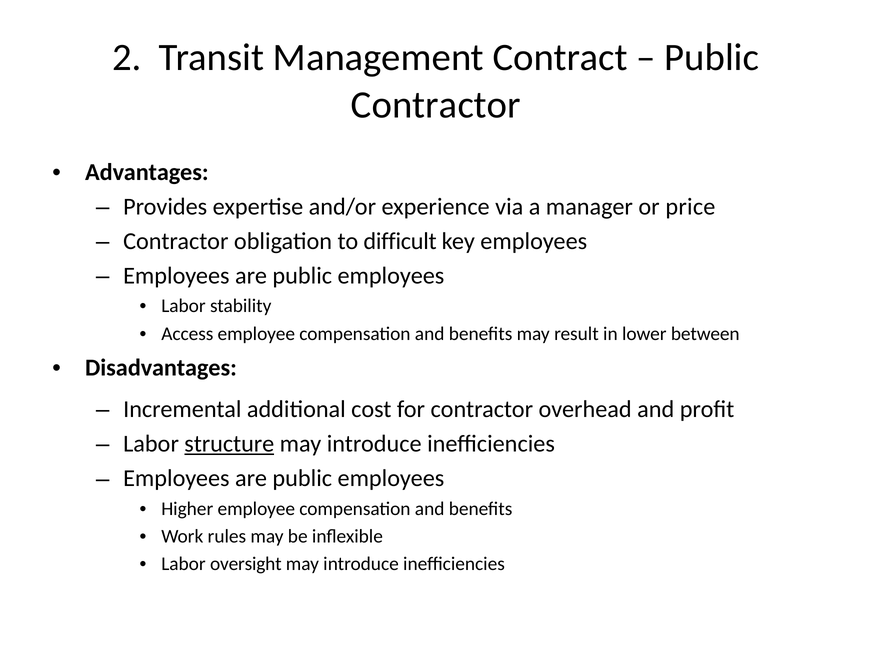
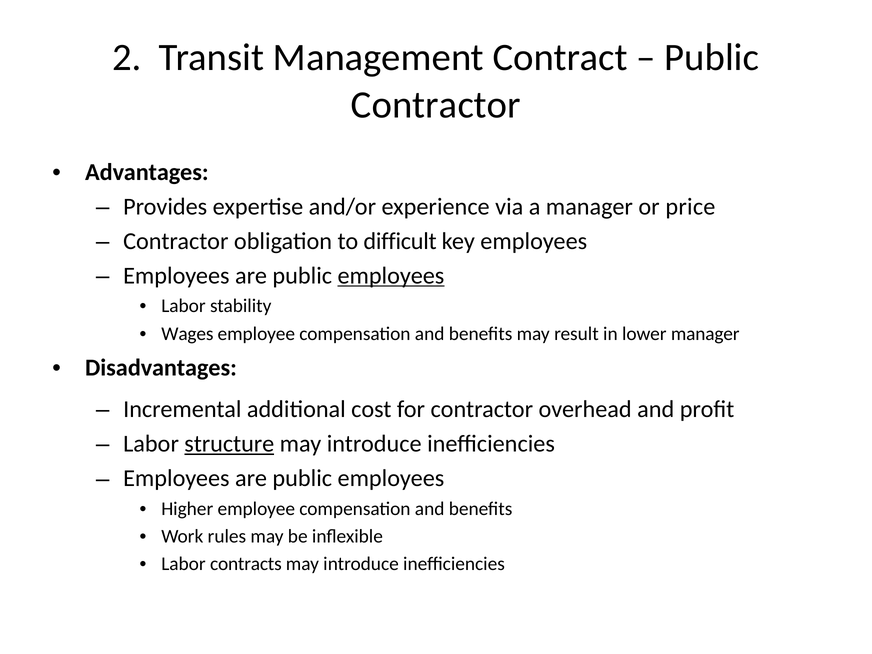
employees at (391, 276) underline: none -> present
Access: Access -> Wages
lower between: between -> manager
oversight: oversight -> contracts
